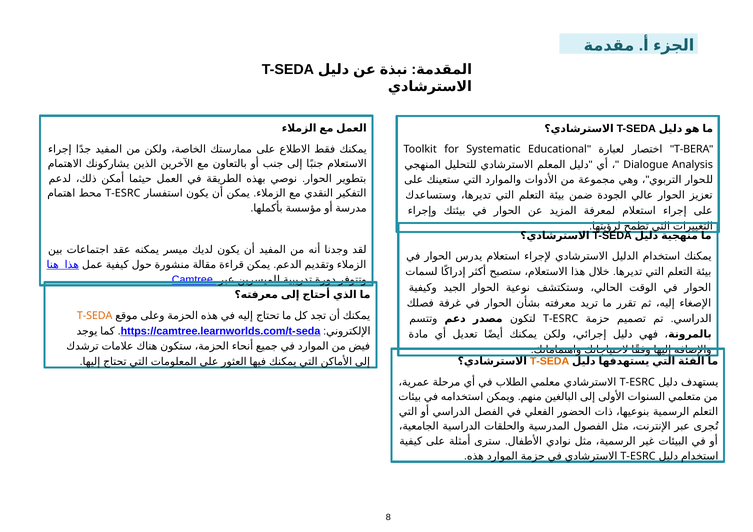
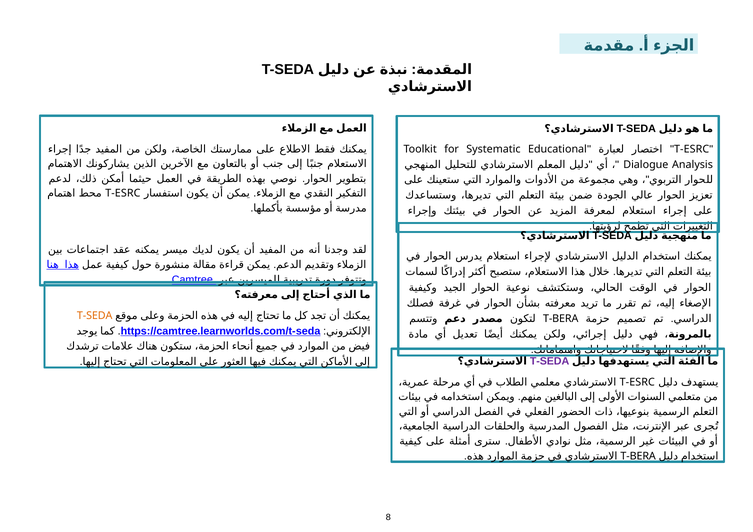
T-BERA at (692, 149): T-BERA -> T-ESRC
T-ESRC at (561, 319): T-ESRC -> T-BERA
T-SEDA at (550, 362) colour: orange -> purple
T-ESRC at (638, 456): T-ESRC -> T-BERA
